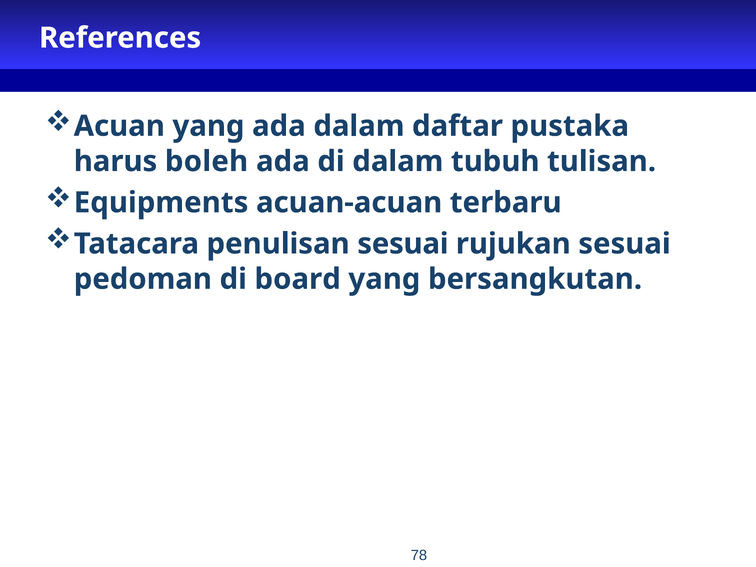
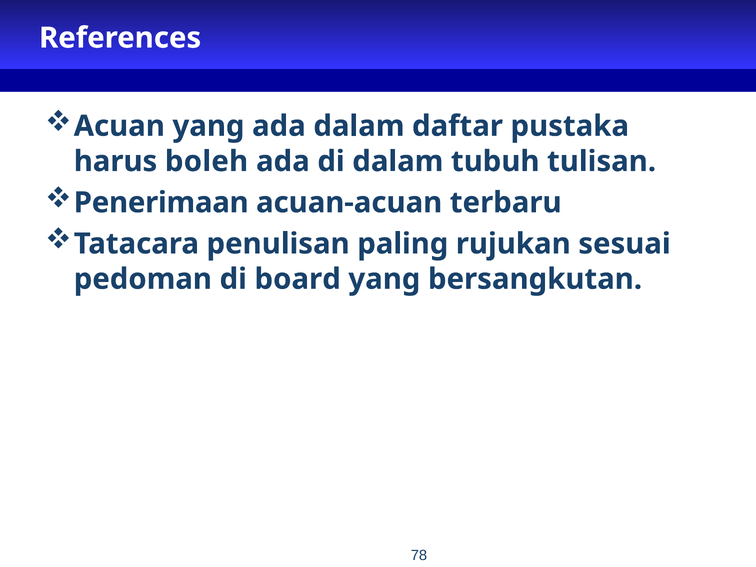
Equipments: Equipments -> Penerimaan
penulisan sesuai: sesuai -> paling
